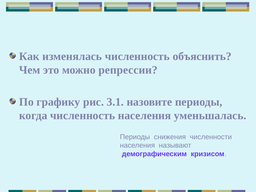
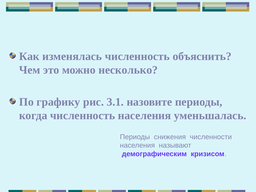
репрессии: репрессии -> несколько
